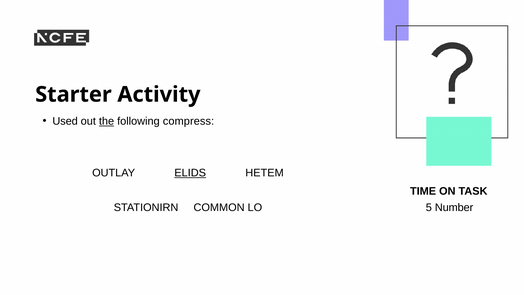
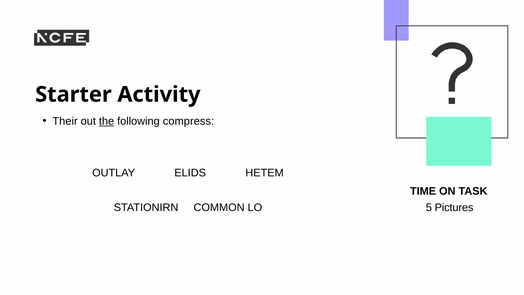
Used: Used -> Their
ELIDS underline: present -> none
Number: Number -> Pictures
